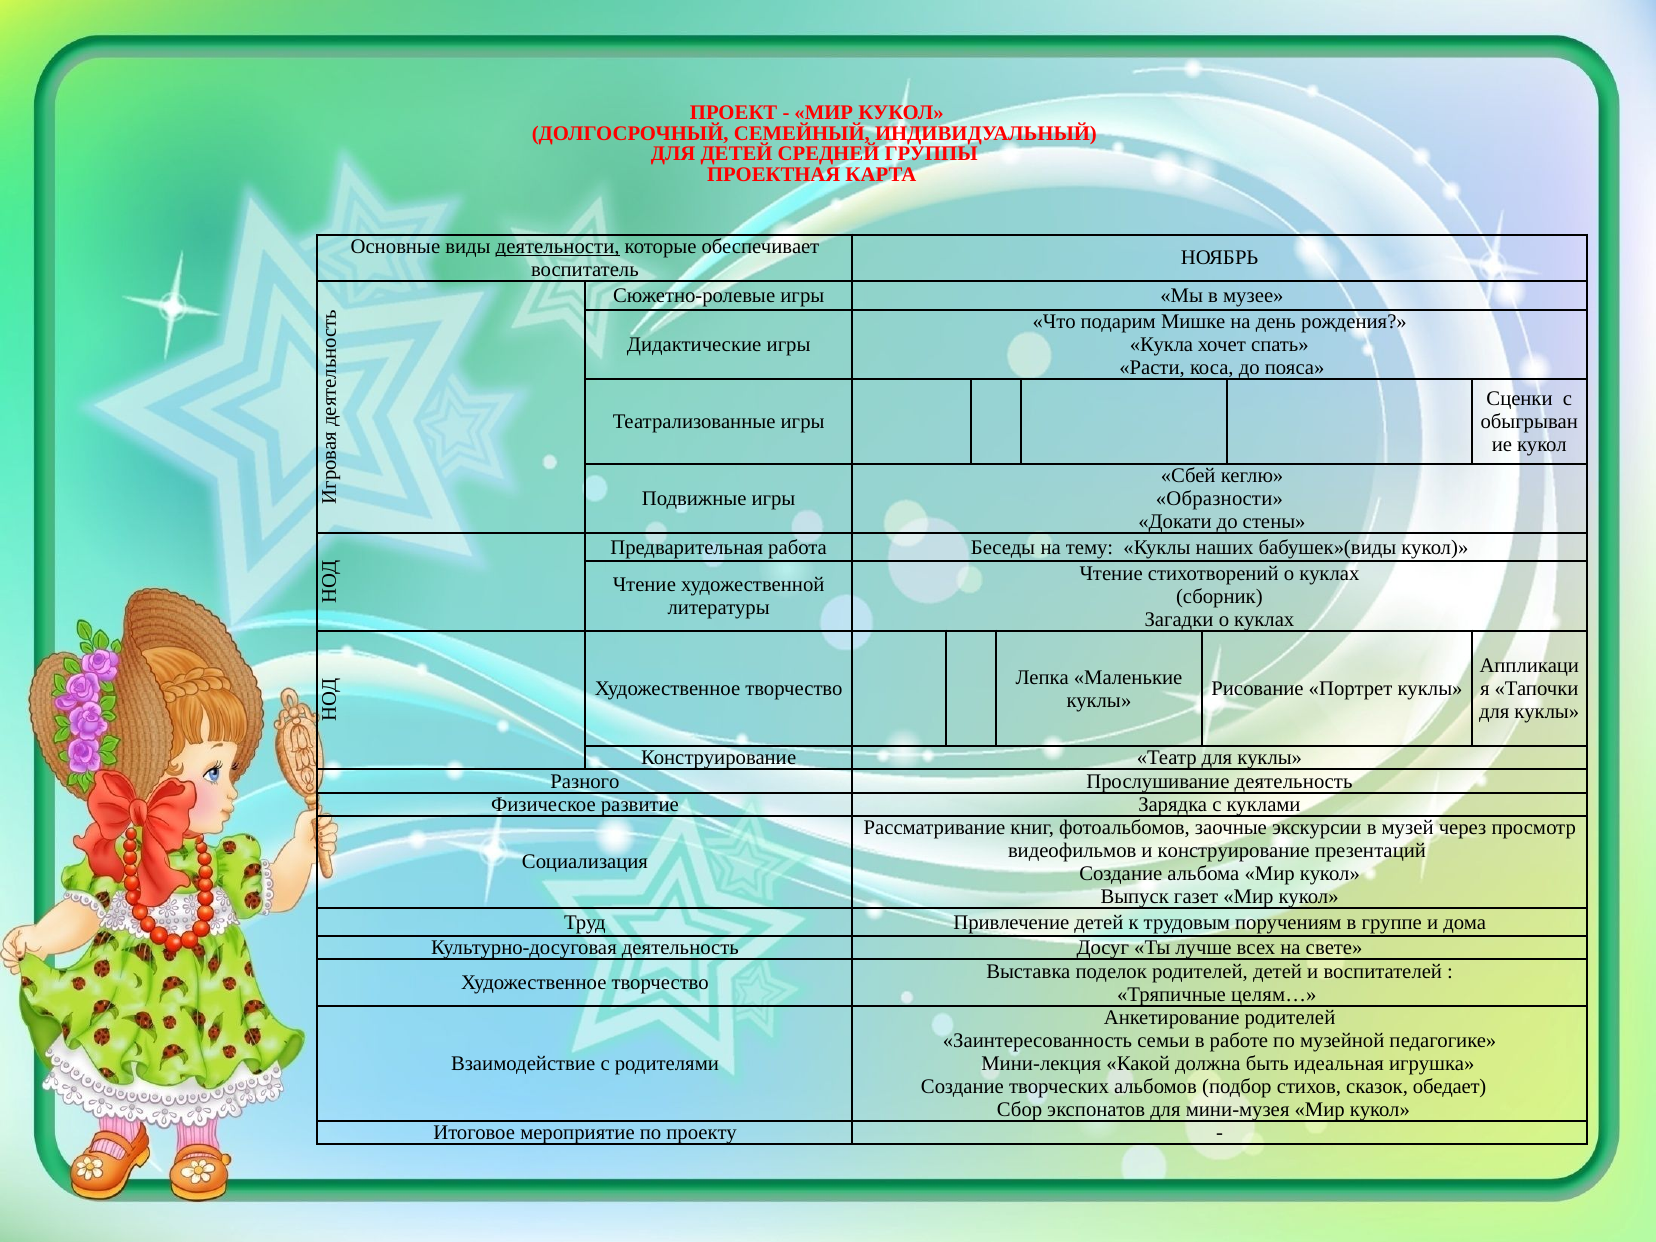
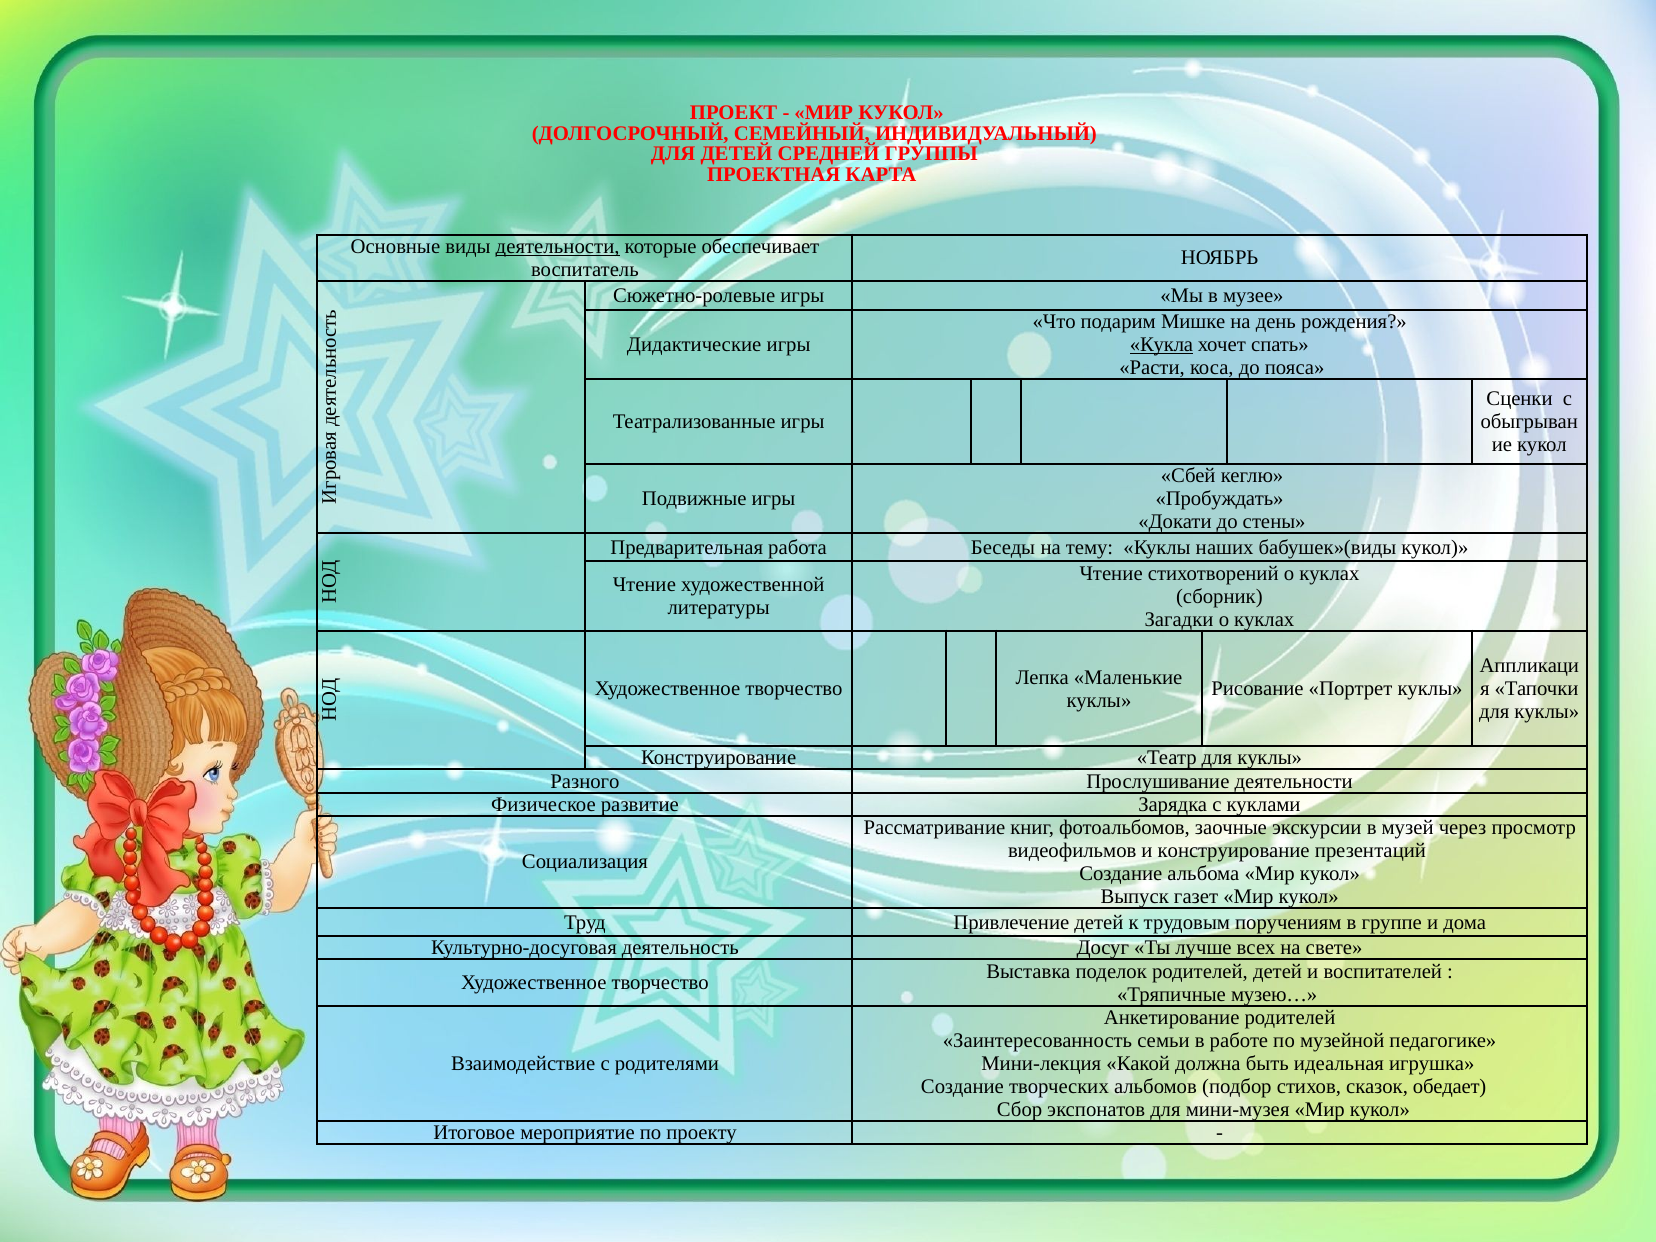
Кукла underline: none -> present
Образности: Образности -> Пробуждать
Прослушивание деятельность: деятельность -> деятельности
целям…: целям… -> музею…
